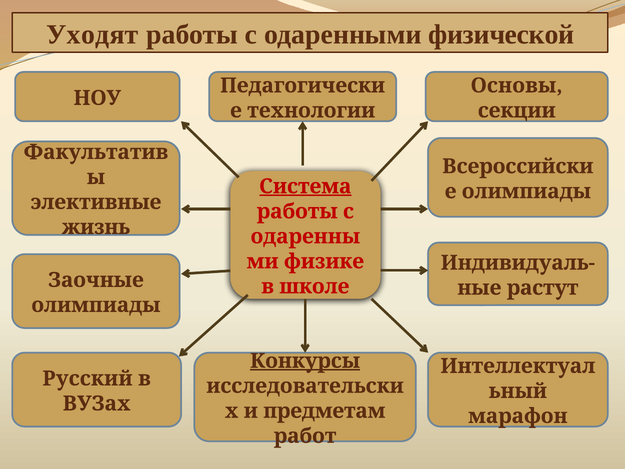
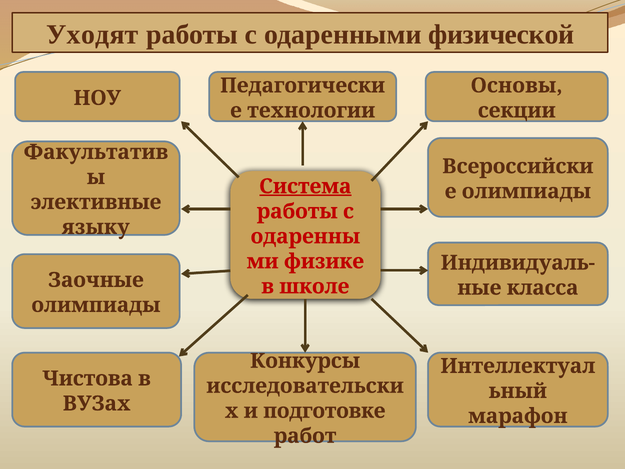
жизнь: жизнь -> языку
растут: растут -> класса
Конкурсы underline: present -> none
Русский: Русский -> Чистова
предметам: предметам -> подготовке
